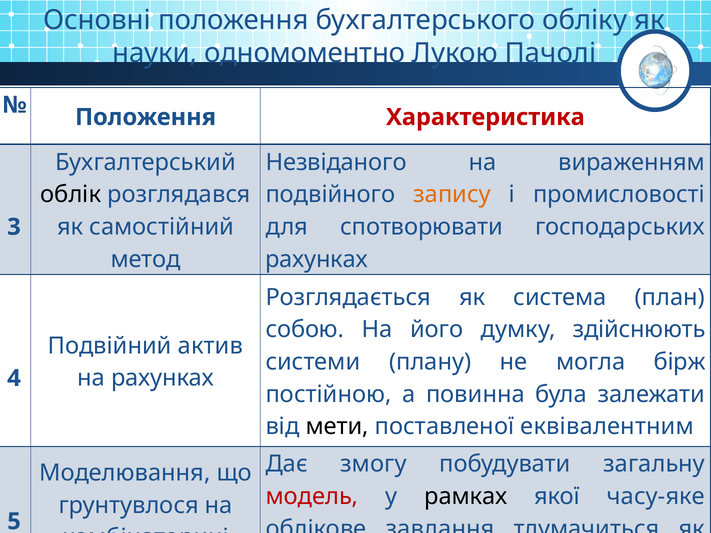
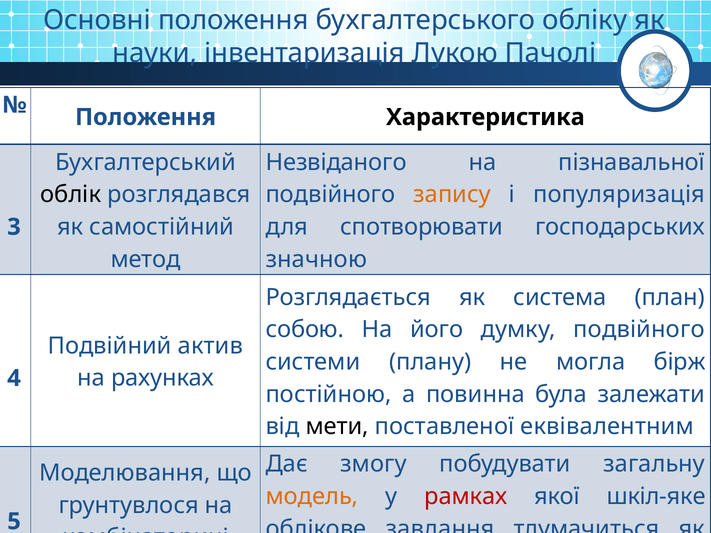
одномоментно: одномоментно -> інвентаризація
Характеристика colour: red -> black
вираженням: вираженням -> пізнавальної
промисловості: промисловості -> популяризація
рахунках at (316, 259): рахунках -> значною
думку здійснюють: здійснюють -> подвійного
модель colour: red -> orange
рамках colour: black -> red
часу-яке: часу-яке -> шкіл-яке
